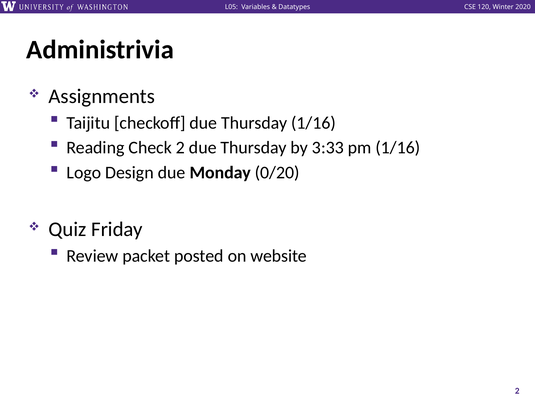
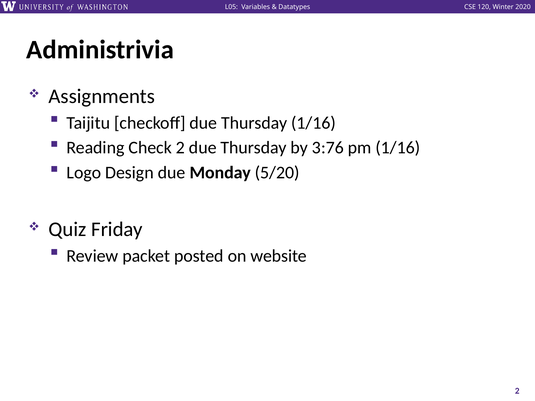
3:33: 3:33 -> 3:76
0/20: 0/20 -> 5/20
